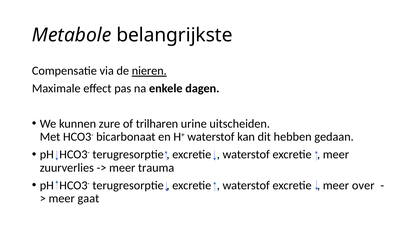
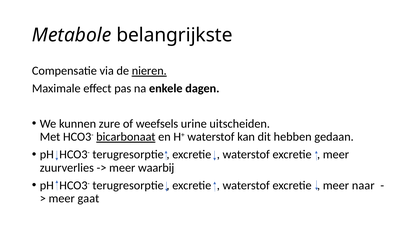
trilharen: trilharen -> weefsels
bicarbonaat underline: none -> present
trauma: trauma -> waarbij
over: over -> naar
